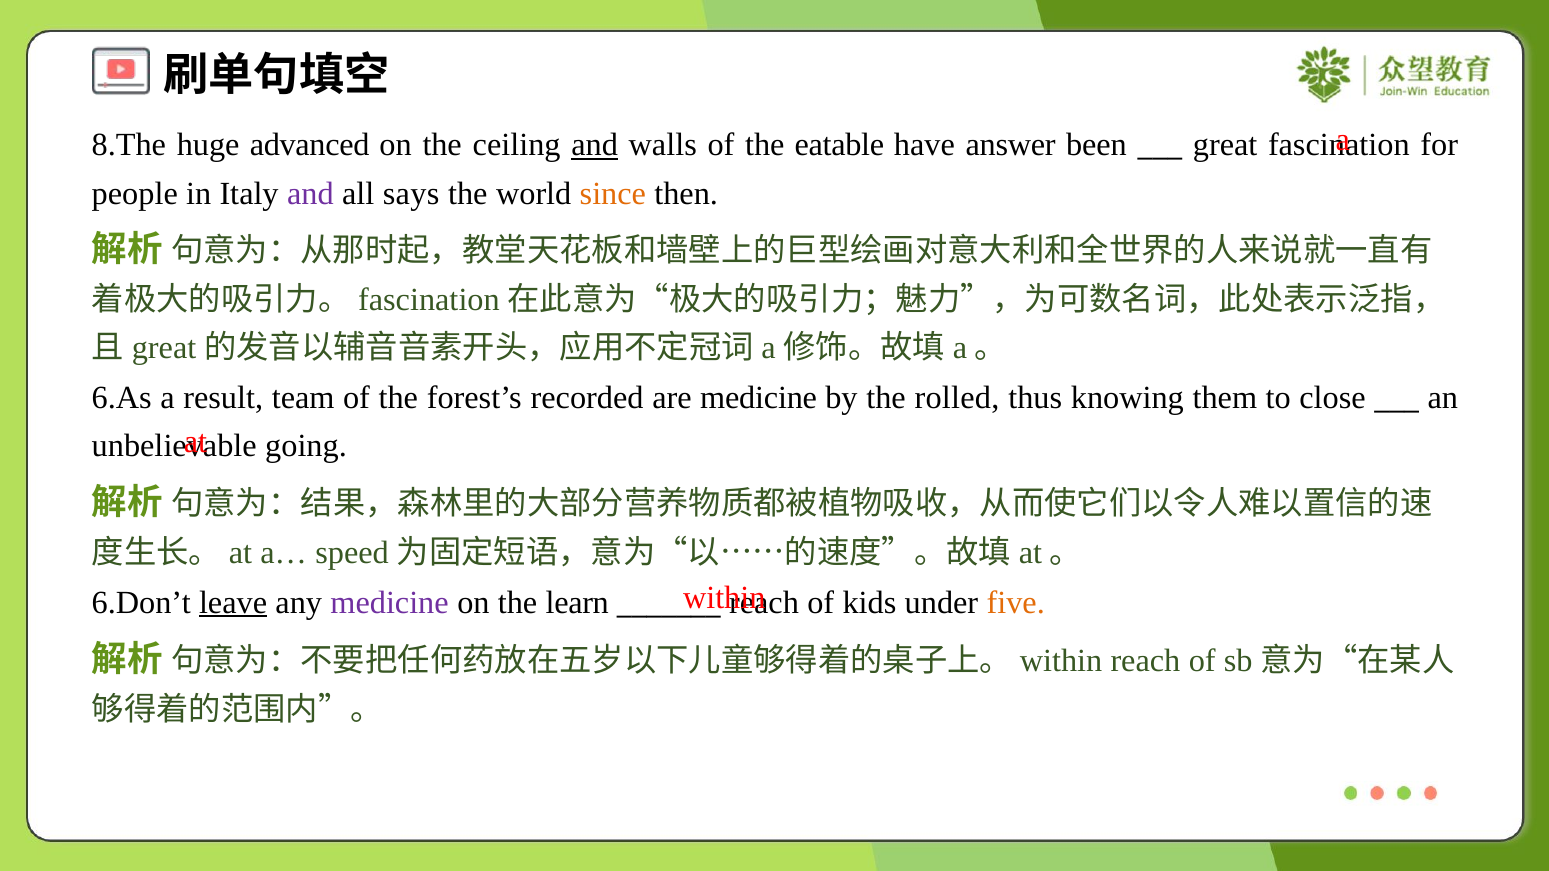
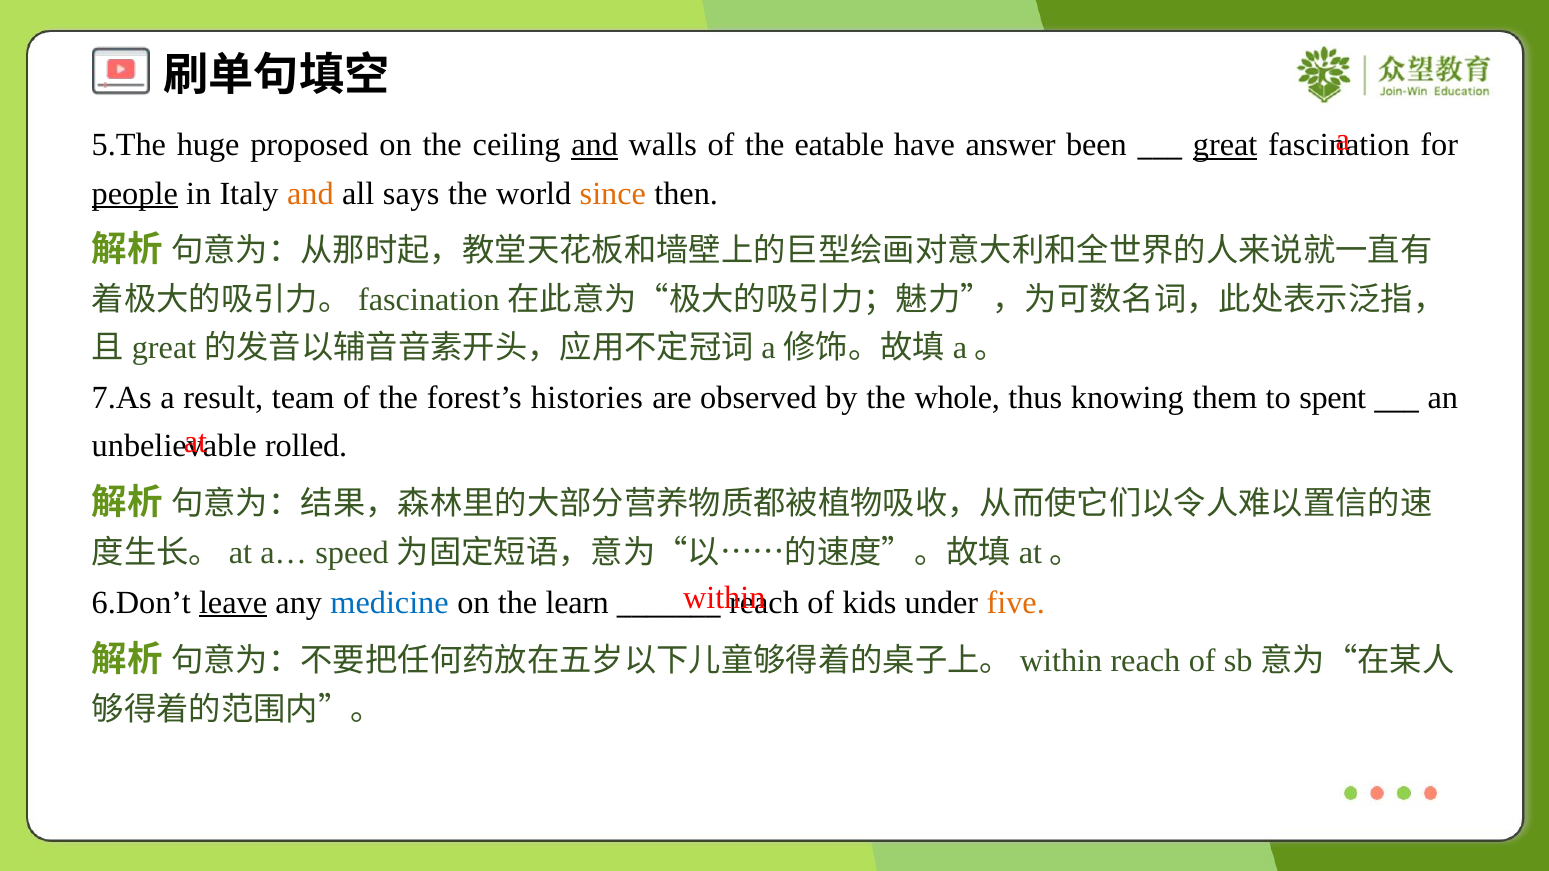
8.The: 8.The -> 5.The
advanced: advanced -> proposed
great underline: none -> present
people underline: none -> present
and at (310, 194) colour: purple -> orange
6.As: 6.As -> 7.As
recorded: recorded -> histories
are medicine: medicine -> observed
rolled: rolled -> whole
close: close -> spent
going: going -> rolled
medicine at (390, 603) colour: purple -> blue
